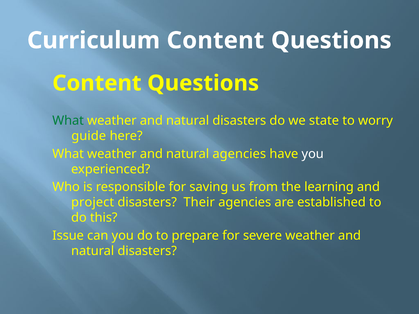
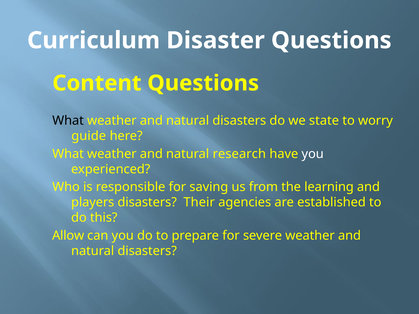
Curriculum Content: Content -> Disaster
What at (68, 121) colour: green -> black
natural agencies: agencies -> research
project: project -> players
Issue: Issue -> Allow
